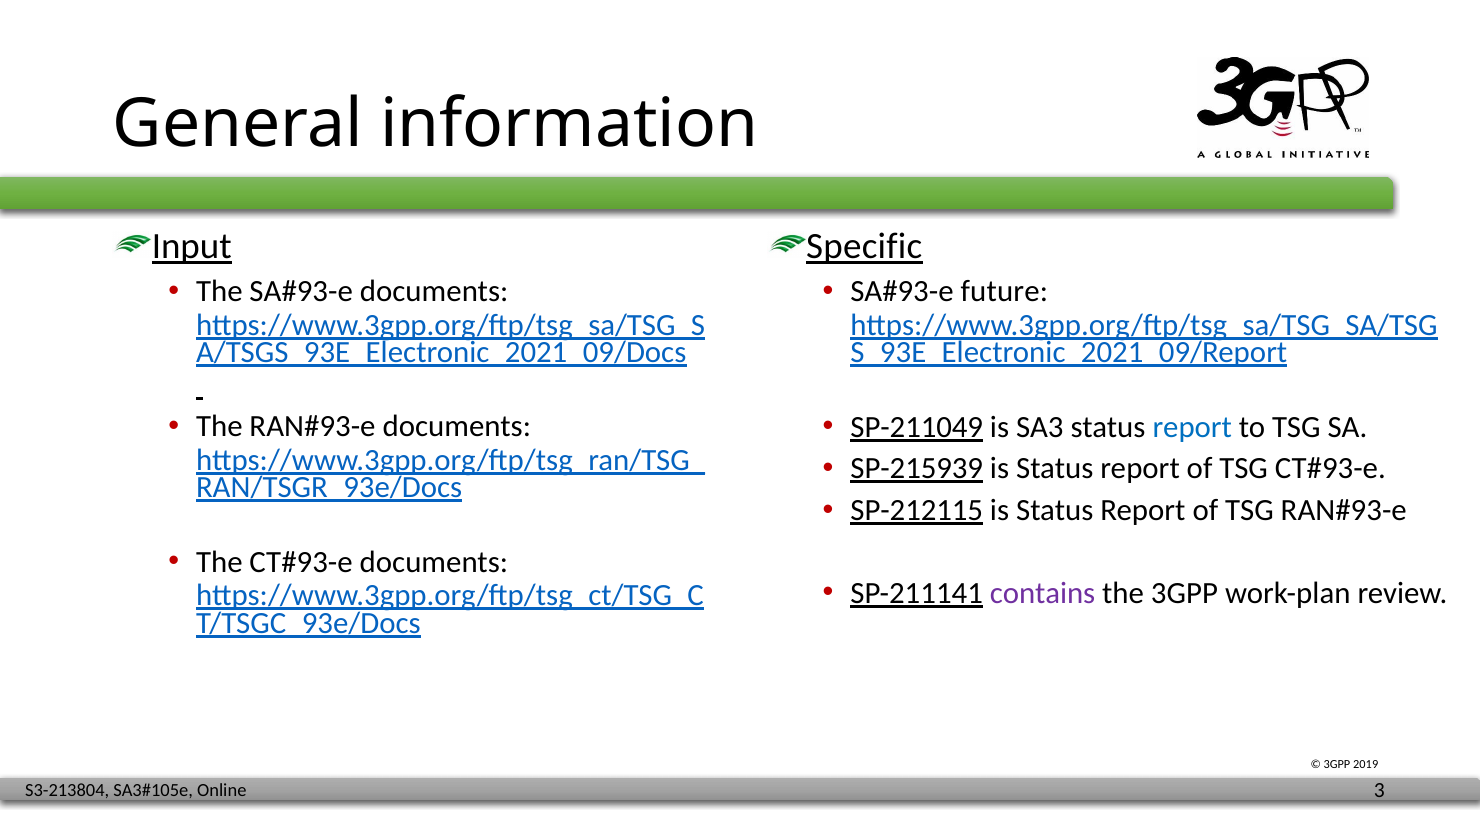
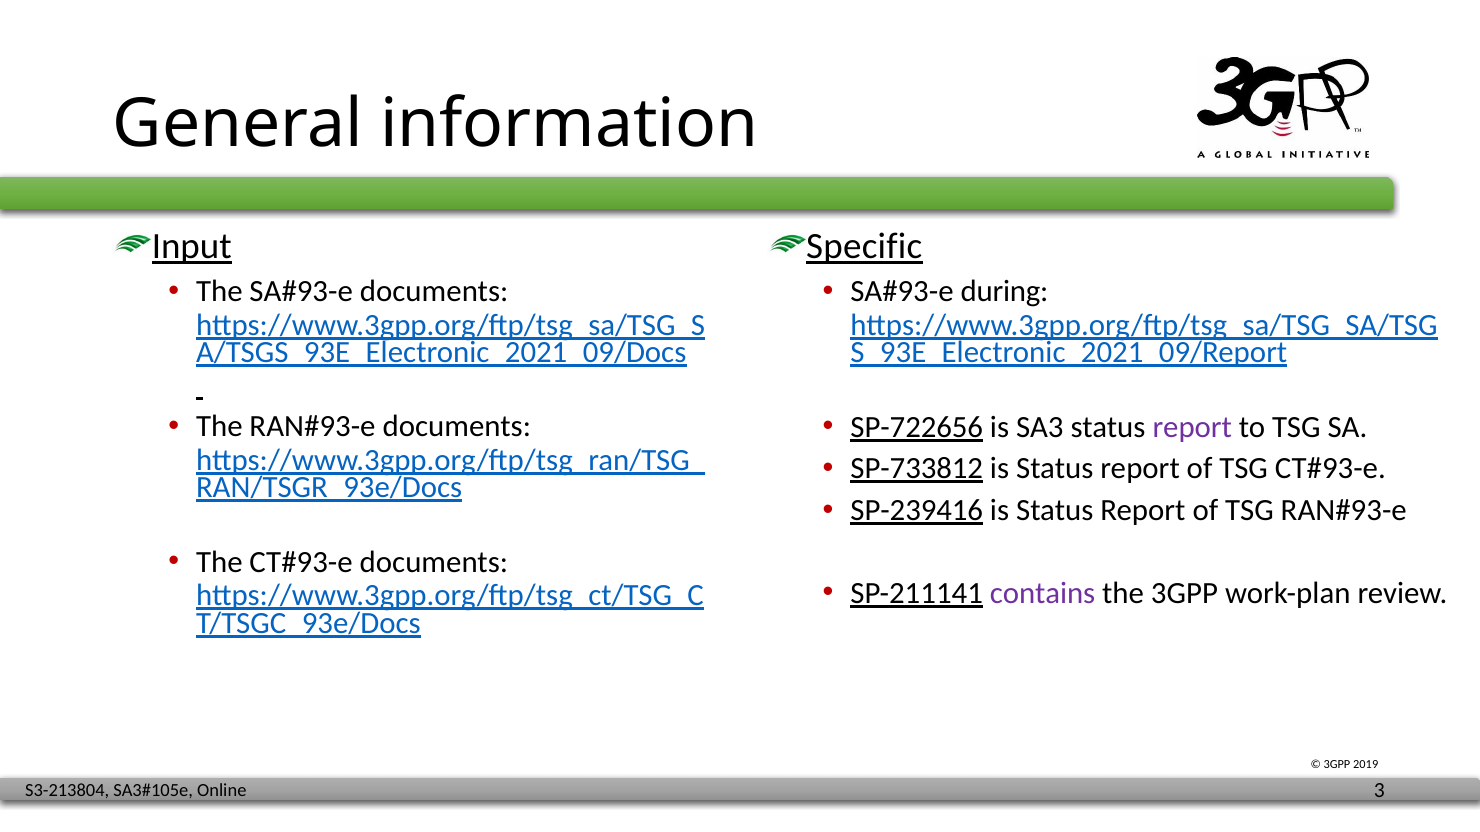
future: future -> during
SP-211049: SP-211049 -> SP-722656
report at (1192, 427) colour: blue -> purple
SP-215939: SP-215939 -> SP-733812
SP-212115: SP-212115 -> SP-239416
